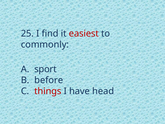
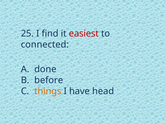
commonly: commonly -> connected
sport: sport -> done
things colour: red -> orange
